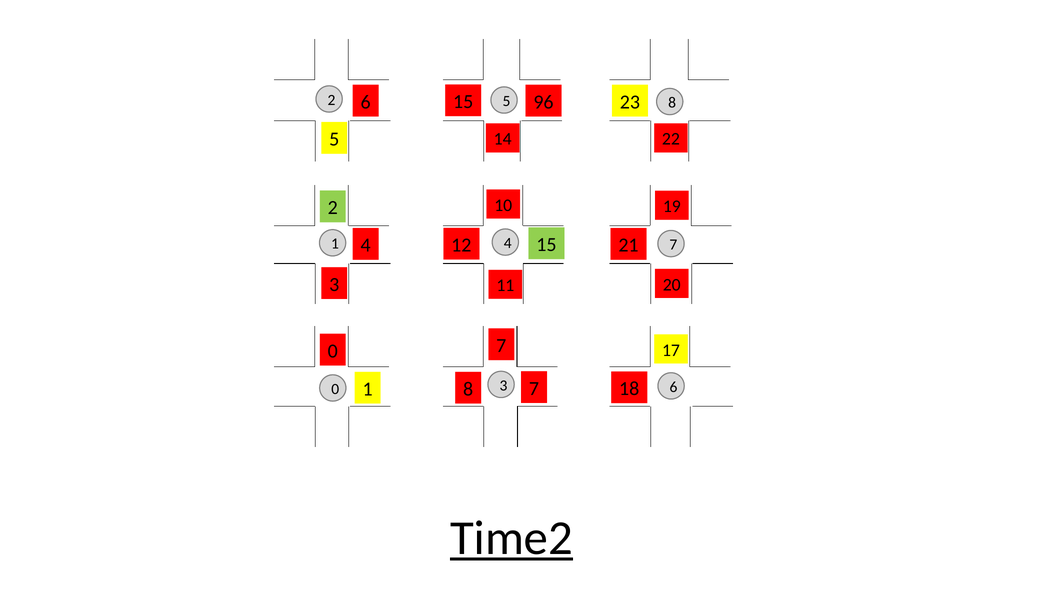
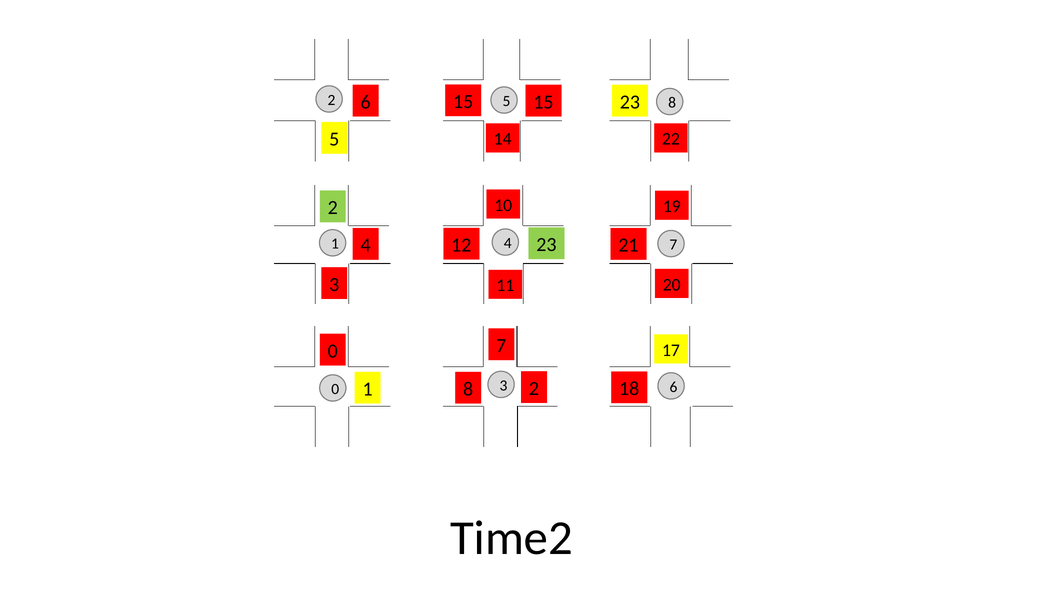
15 96: 96 -> 15
12 15: 15 -> 23
8 7: 7 -> 2
Time2 underline: present -> none
